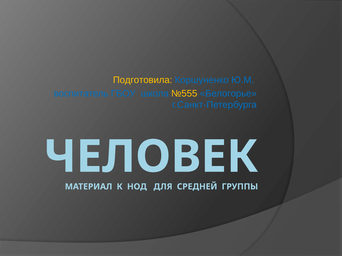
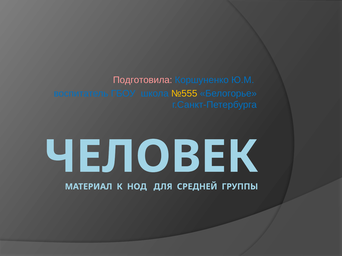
Подготовила colour: yellow -> pink
